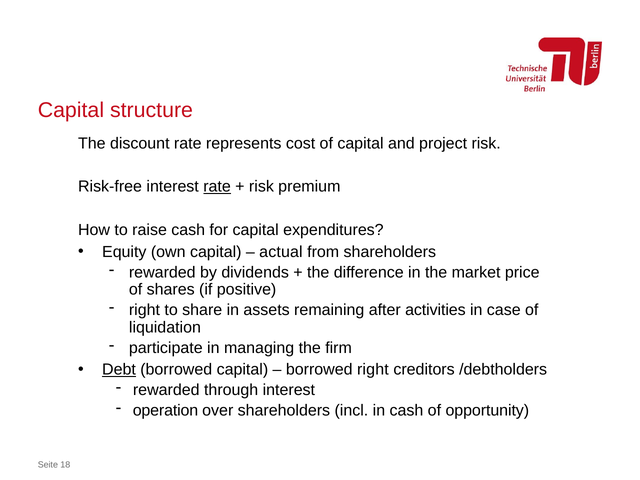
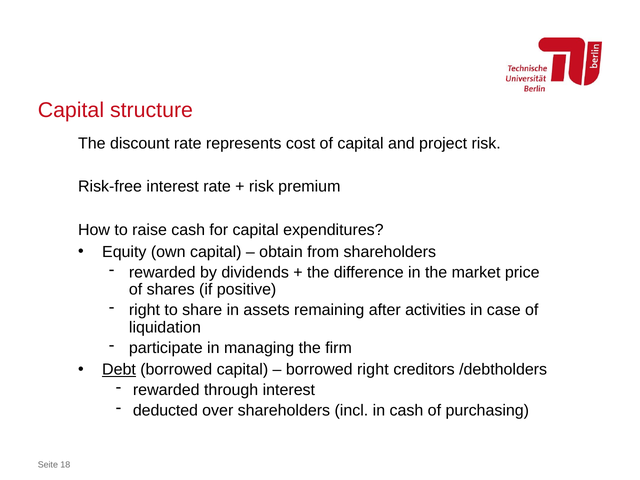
rate at (217, 187) underline: present -> none
actual: actual -> obtain
operation: operation -> deducted
opportunity: opportunity -> purchasing
